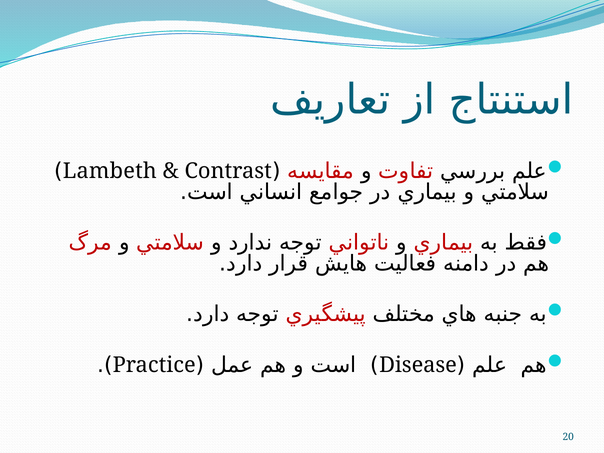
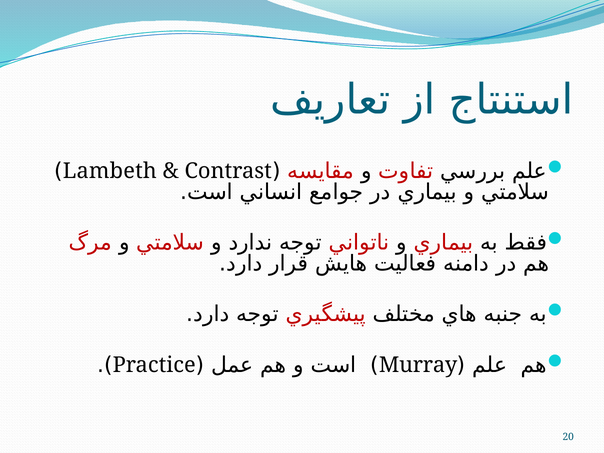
Disease: Disease -> Murray
